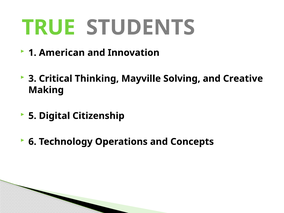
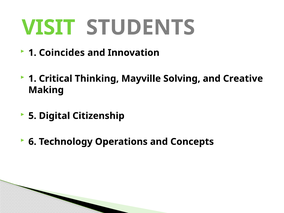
TRUE: TRUE -> VISIT
American: American -> Coincides
3 at (32, 79): 3 -> 1
